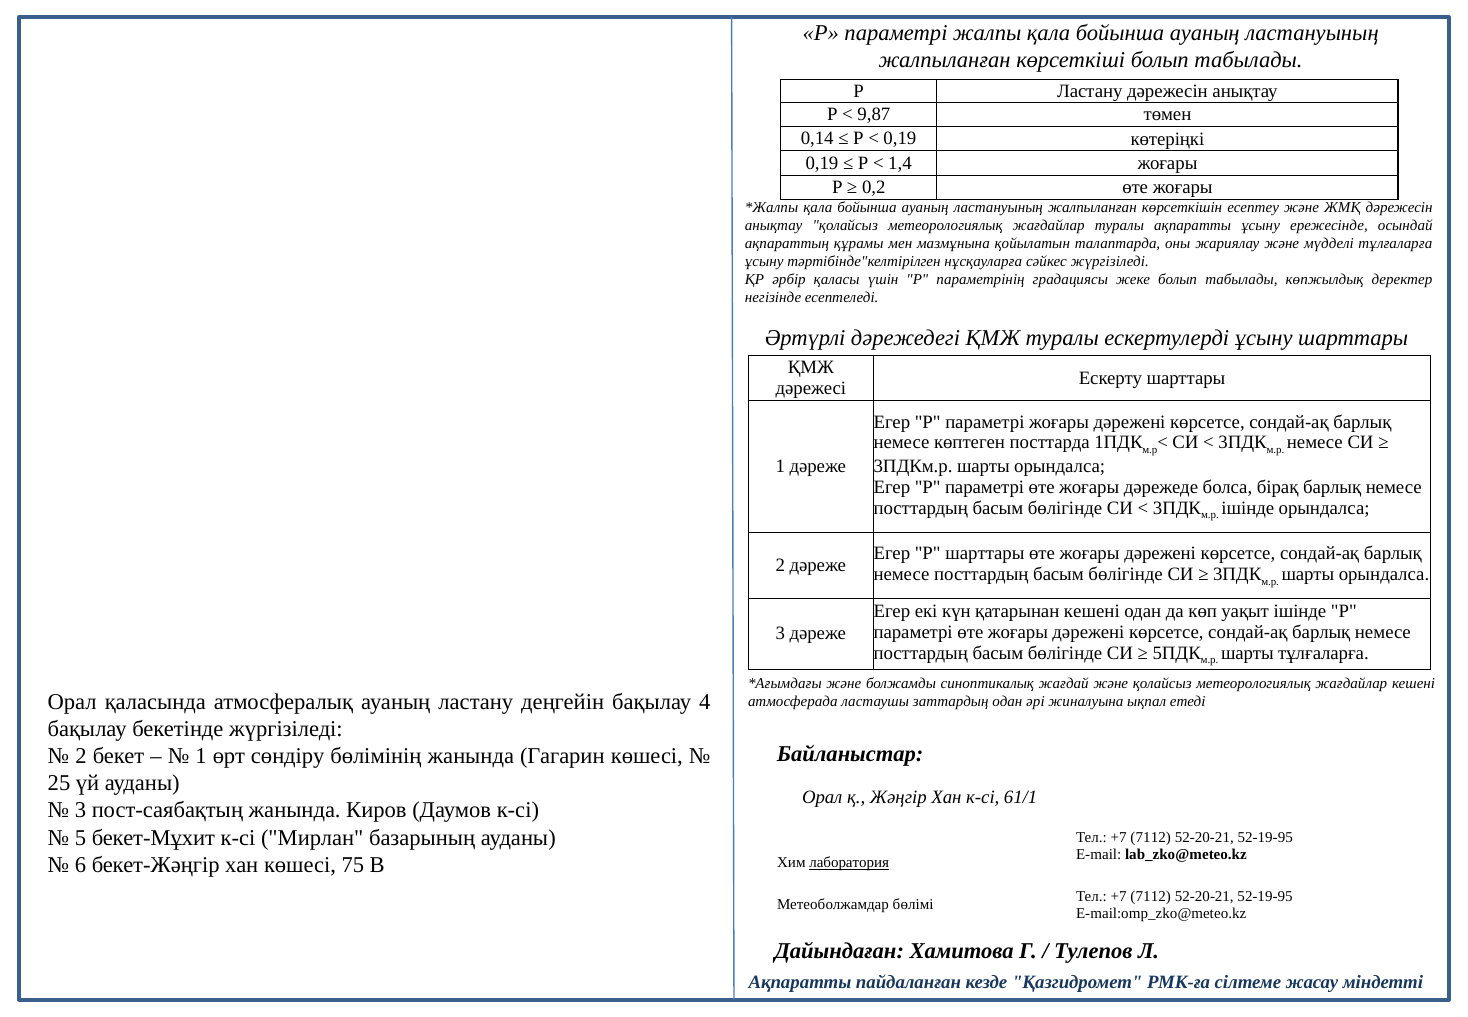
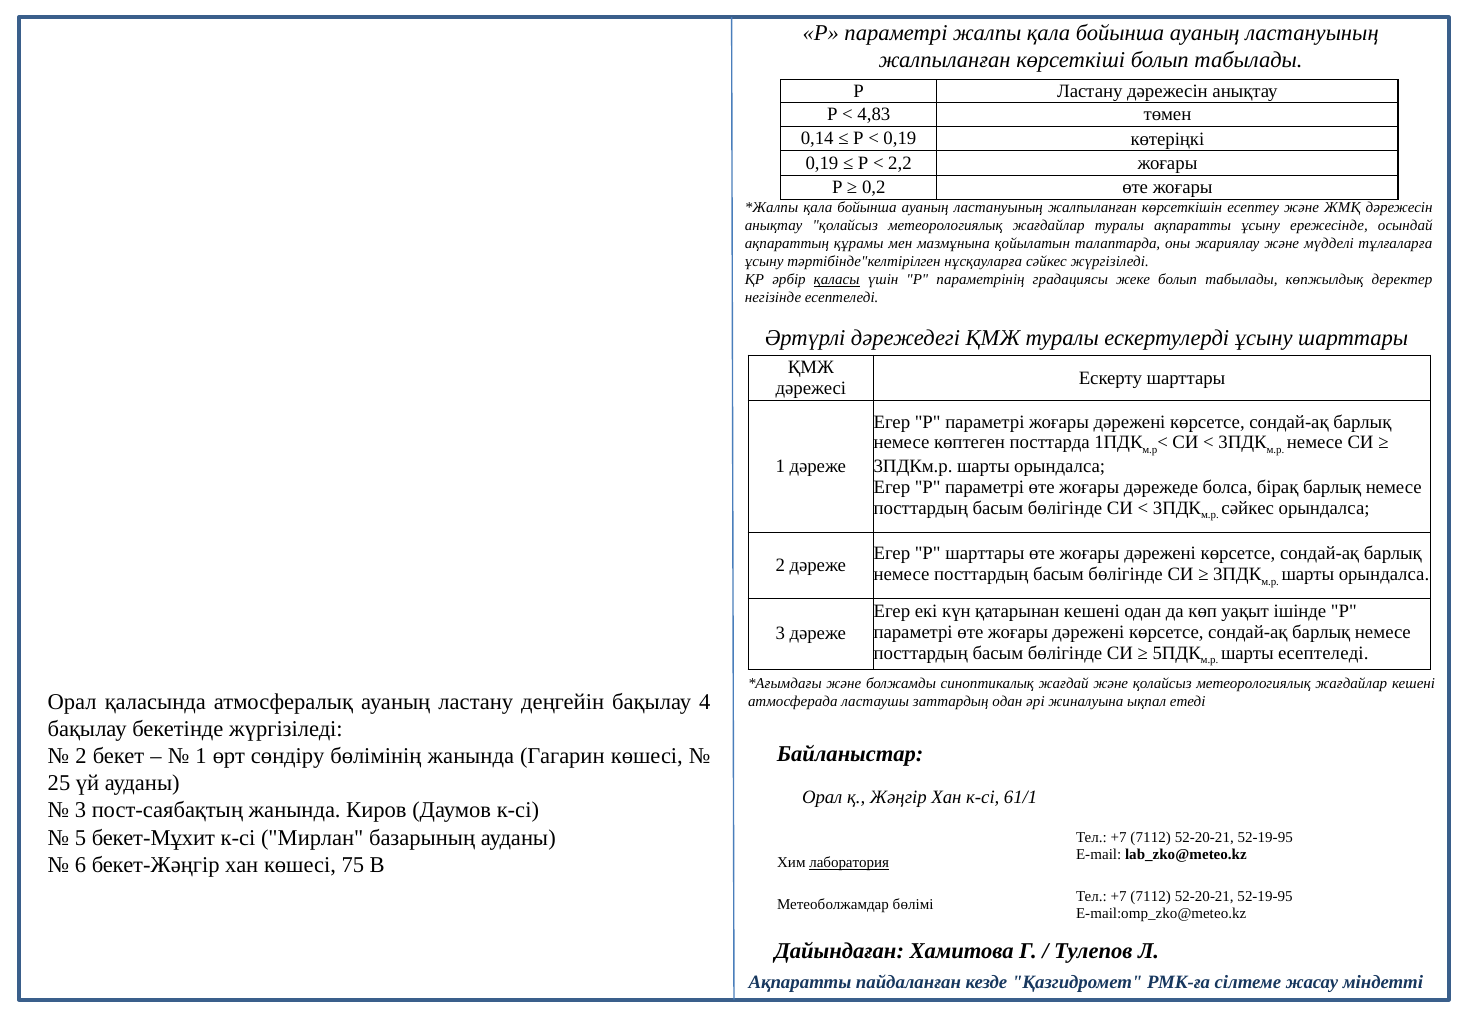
9,87: 9,87 -> 4,83
1,4: 1,4 -> 2,2
қаласы underline: none -> present
ішінде at (1248, 508): ішінде -> сәйкес
шарты тұлғаларға: тұлғаларға -> есептеледі
